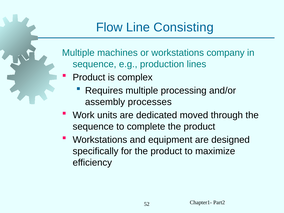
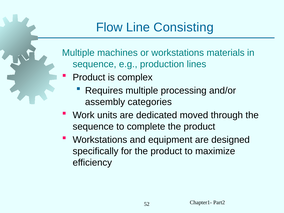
company: company -> materials
processes: processes -> categories
